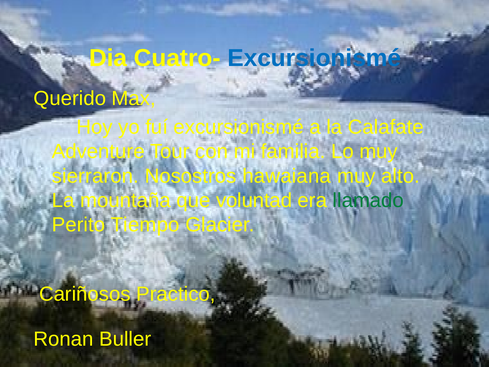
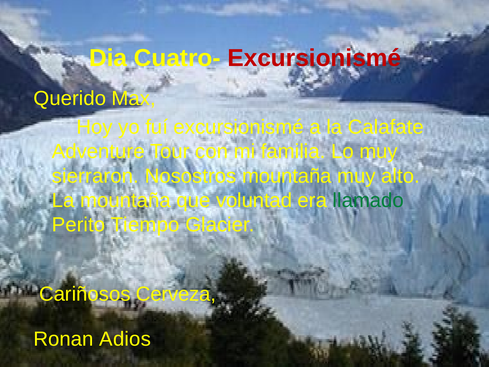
Excursionismé at (314, 58) colour: blue -> red
Nosostros hawaiana: hawaiana -> mountaña
Practico: Practico -> Cerveza
Buller: Buller -> Adios
